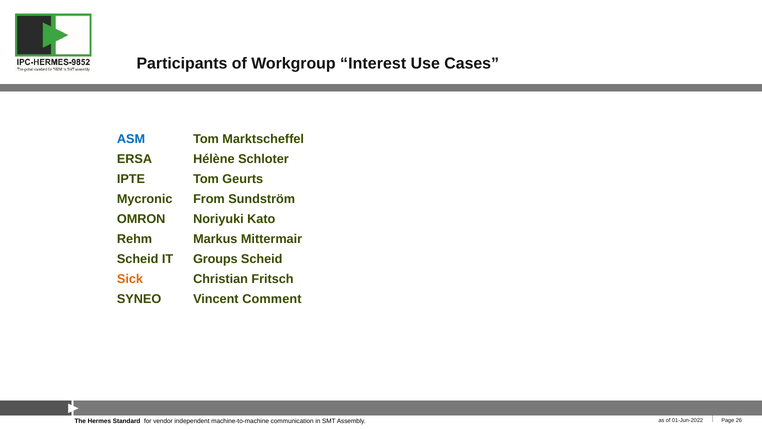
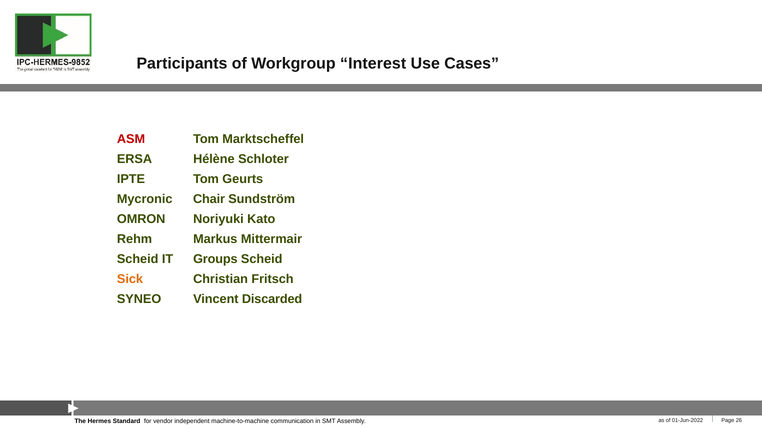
ASM colour: blue -> red
From: From -> Chair
Comment: Comment -> Discarded
